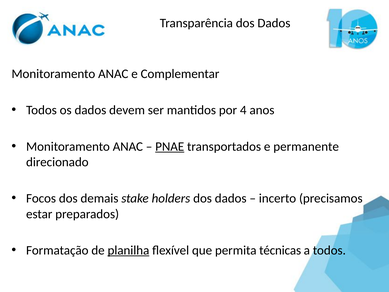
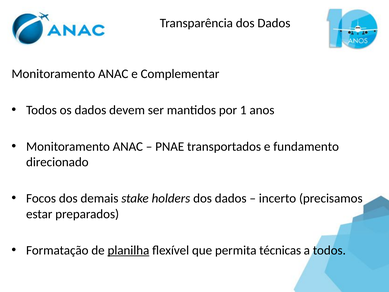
4: 4 -> 1
PNAE underline: present -> none
permanente: permanente -> fundamento
